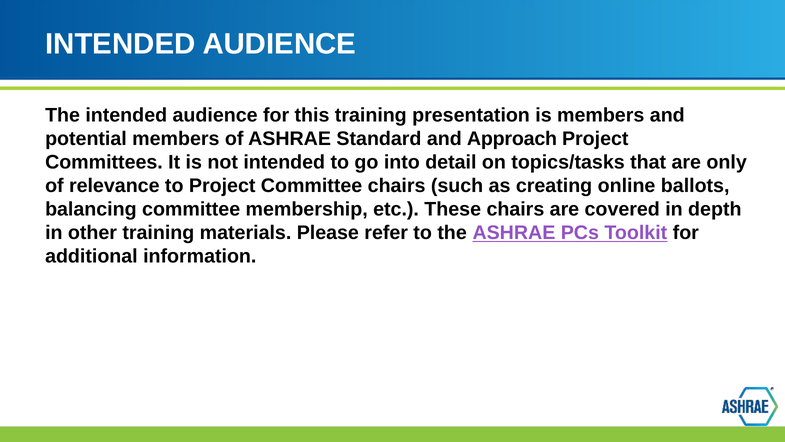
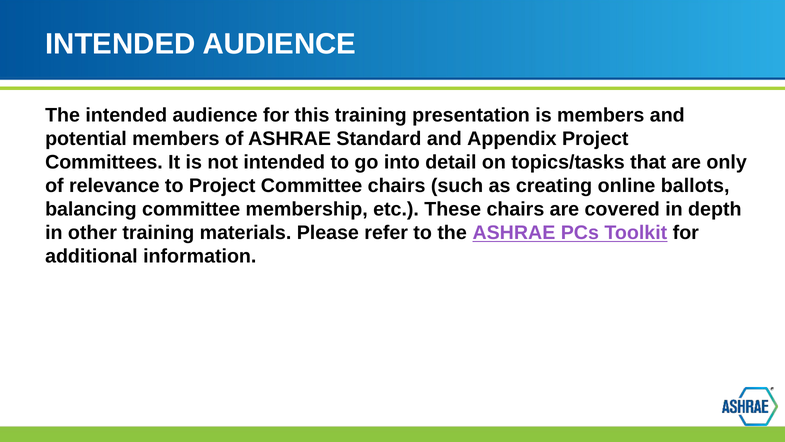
Approach: Approach -> Appendix
